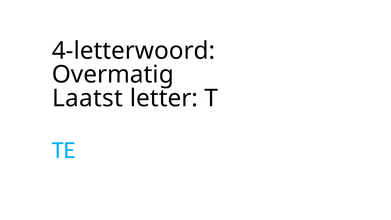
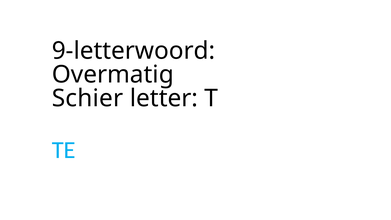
4-letterwoord: 4-letterwoord -> 9-letterwoord
Laatst: Laatst -> Schier
